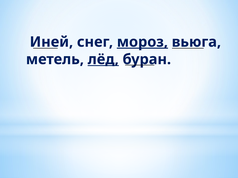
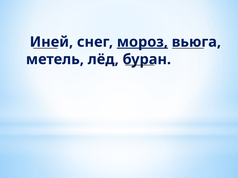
лёд underline: present -> none
